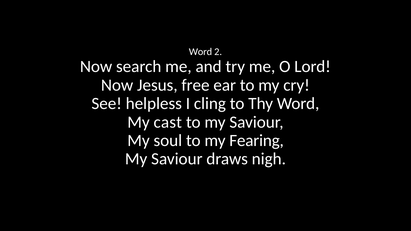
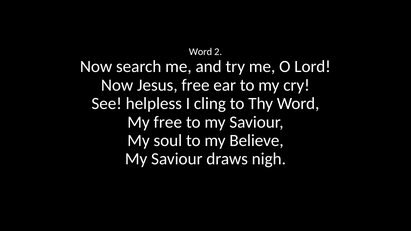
My cast: cast -> free
Fearing: Fearing -> Believe
